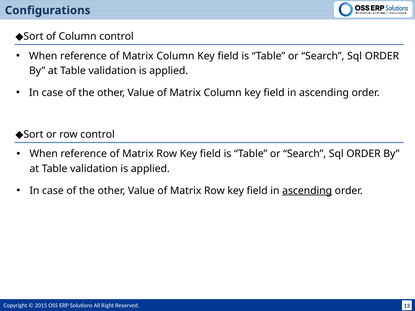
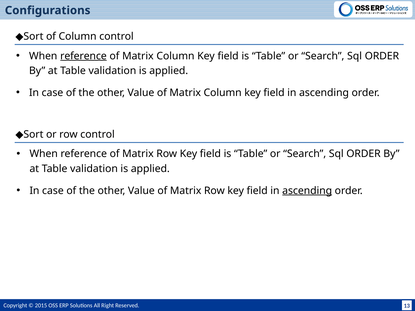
reference at (83, 56) underline: none -> present
